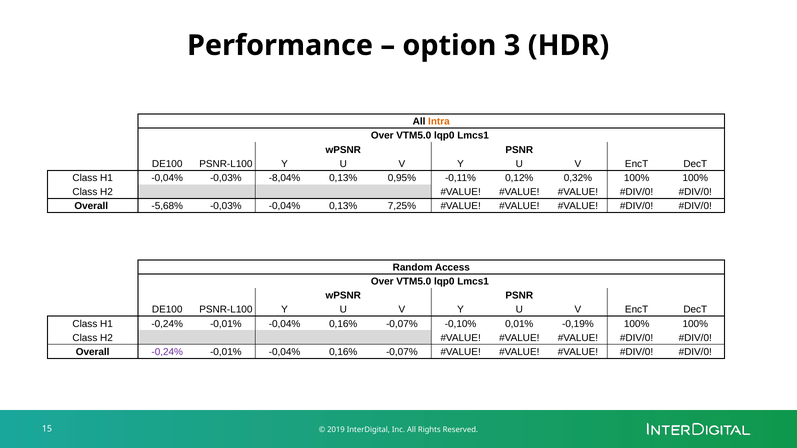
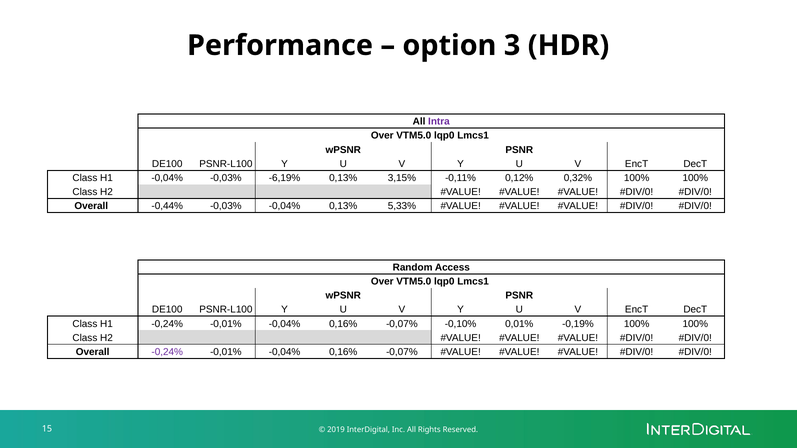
Intra colour: orange -> purple
-8,04%: -8,04% -> -6,19%
0,95%: 0,95% -> 3,15%
-5,68%: -5,68% -> -0,44%
7,25%: 7,25% -> 5,33%
